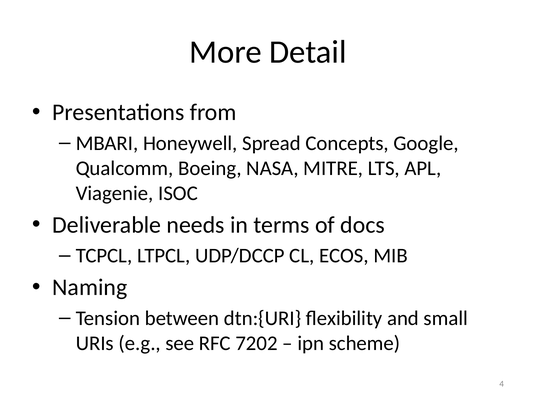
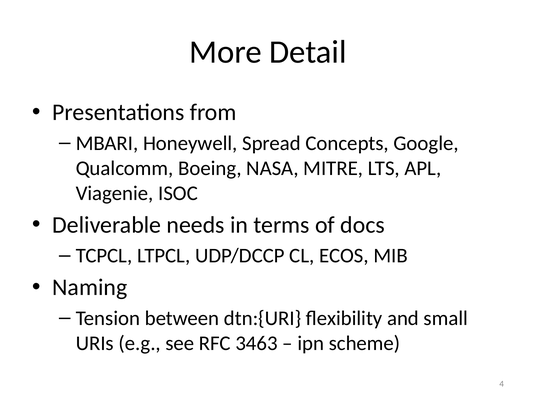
7202: 7202 -> 3463
